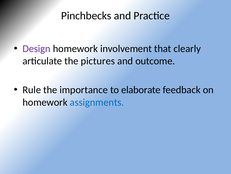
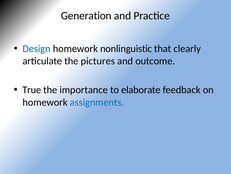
Pinchbecks: Pinchbecks -> Generation
Design colour: purple -> blue
involvement: involvement -> nonlinguistic
Rule: Rule -> True
